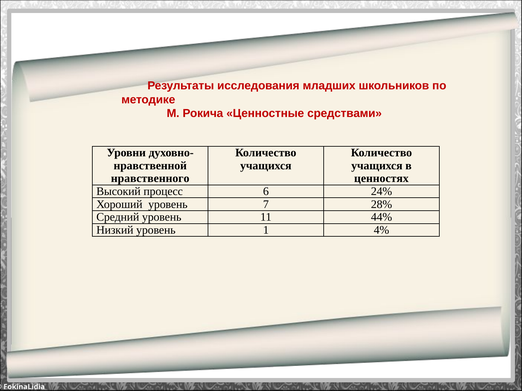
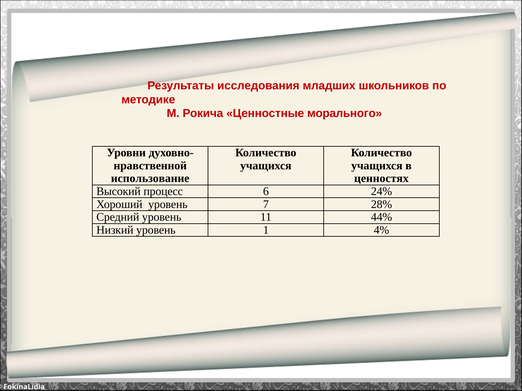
средствами: средствами -> морального
нравственного: нравственного -> использование
